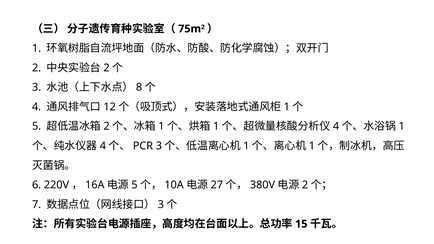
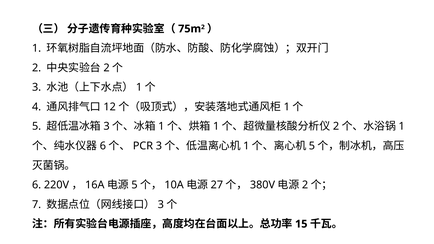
8 at (139, 87): 8 -> 1
2 at (107, 126): 2 -> 3
4 at (336, 126): 4 -> 2
4 at (103, 146): 4 -> 6
1 at (312, 146): 1 -> 5
